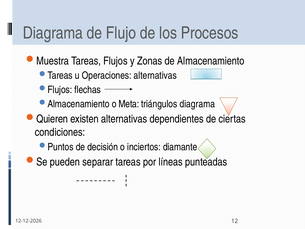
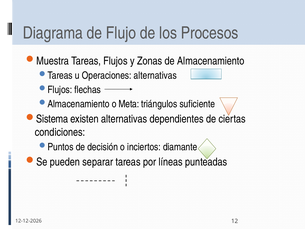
triángulos diagrama: diagrama -> suficiente
Quieren: Quieren -> Sistema
